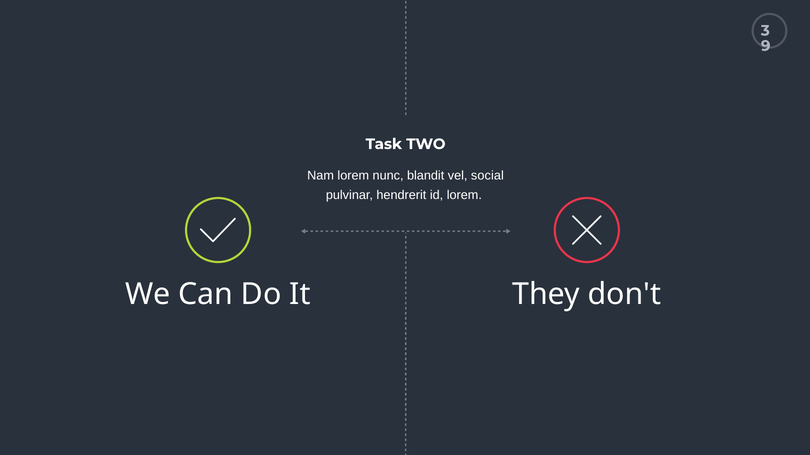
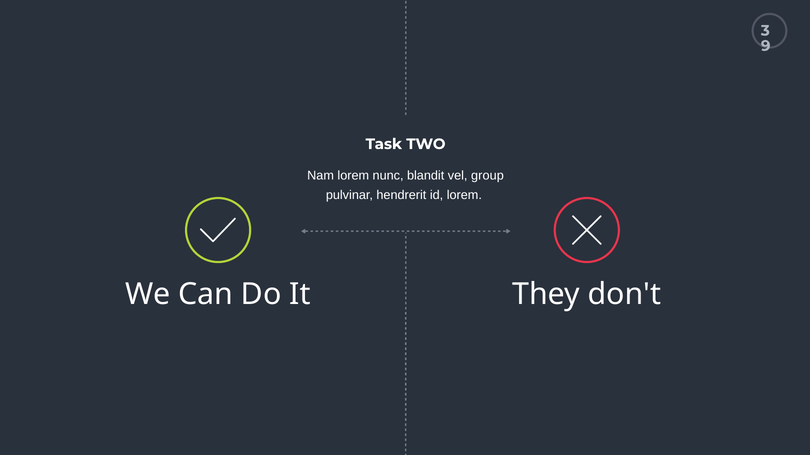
social: social -> group
